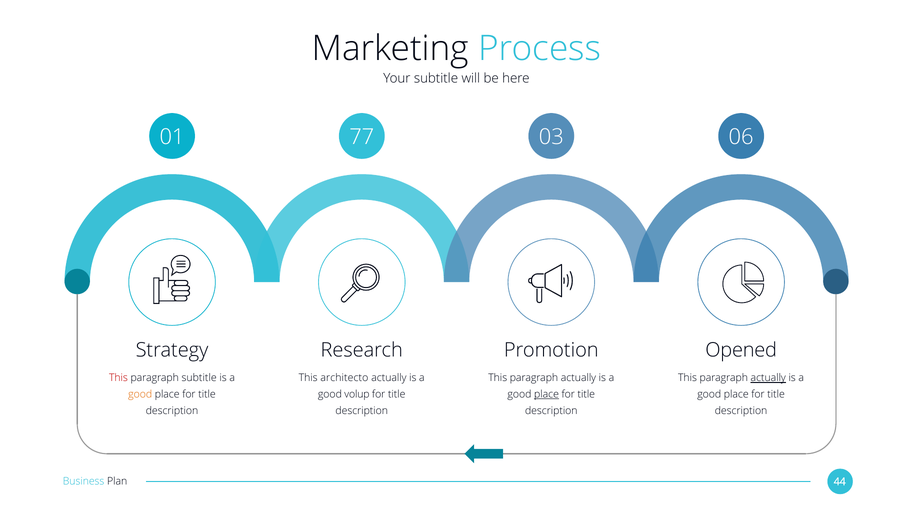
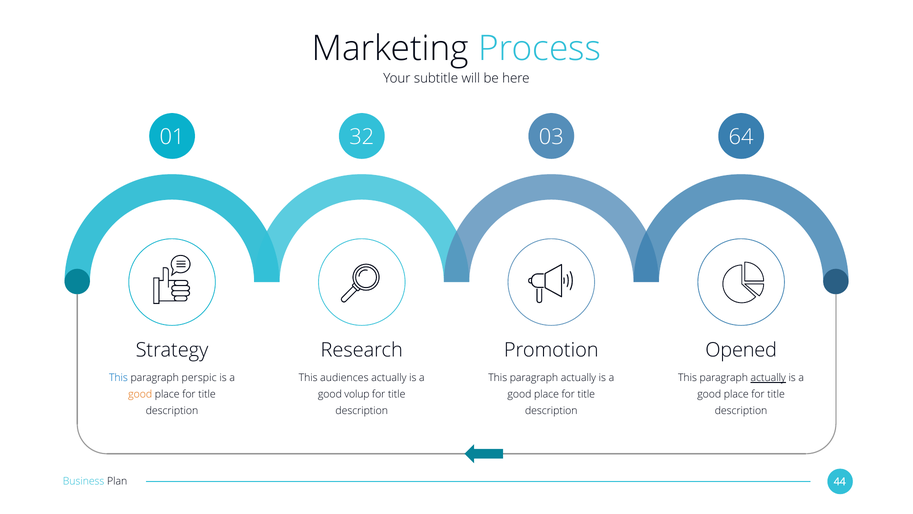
77: 77 -> 32
06: 06 -> 64
This at (118, 378) colour: red -> blue
paragraph subtitle: subtitle -> perspic
architecto: architecto -> audiences
place at (546, 394) underline: present -> none
